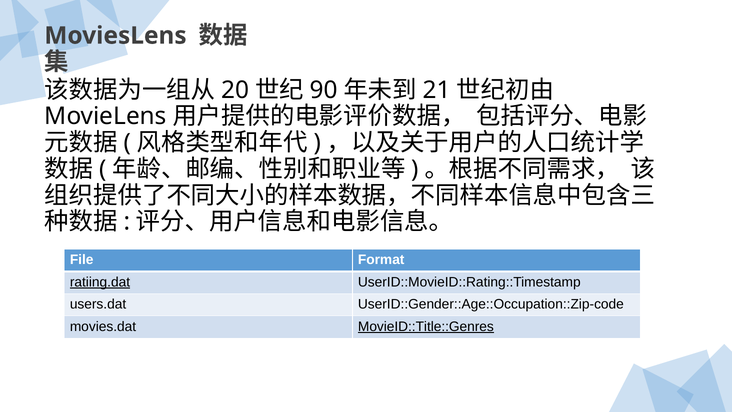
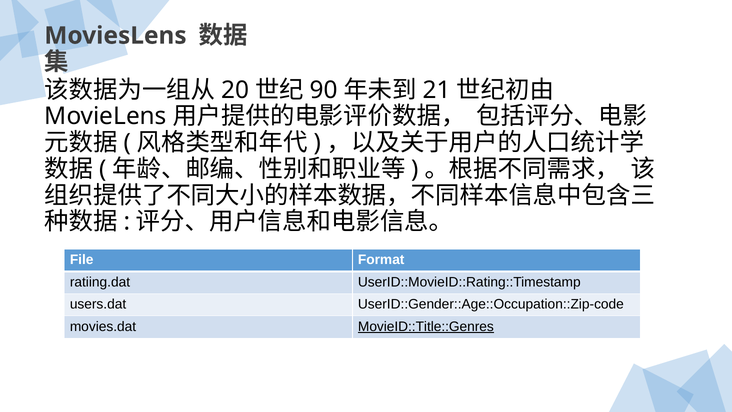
ratiing.dat underline: present -> none
